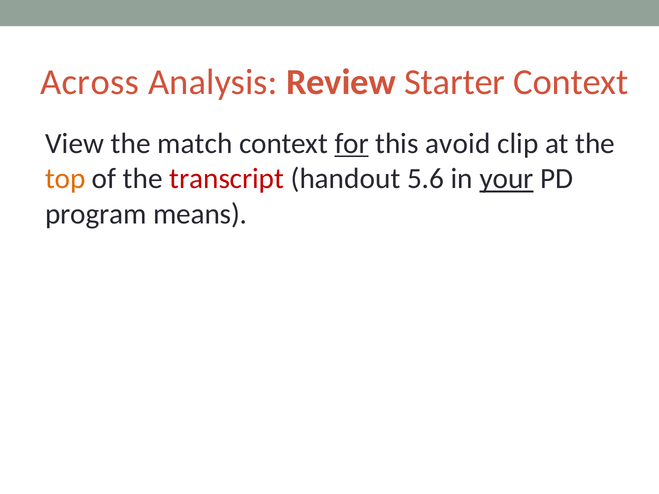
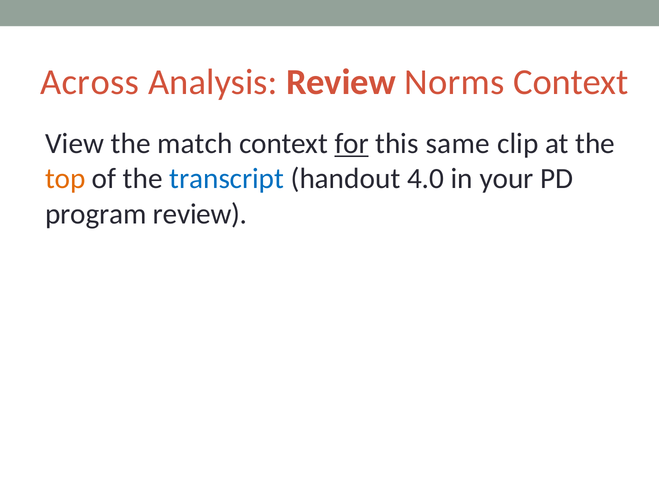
Starter: Starter -> Norms
avoid: avoid -> same
transcript colour: red -> blue
5.6: 5.6 -> 4.0
your underline: present -> none
program means: means -> review
